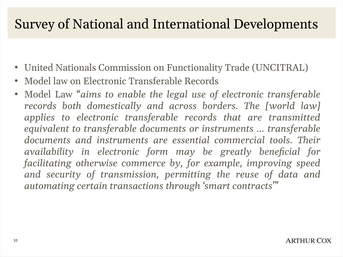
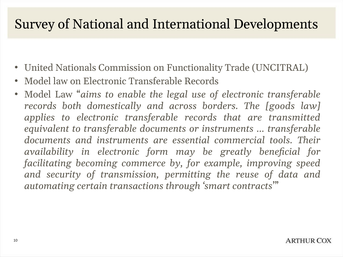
world: world -> goods
otherwise: otherwise -> becoming
